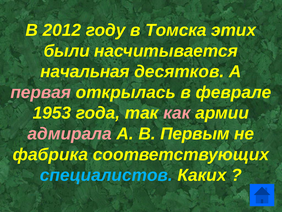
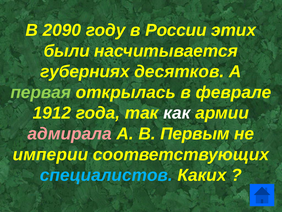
2012: 2012 -> 2090
Томска: Томска -> России
начальная: начальная -> губерниях
первая colour: pink -> light green
1953: 1953 -> 1912
как colour: pink -> white
фабрика: фабрика -> империи
